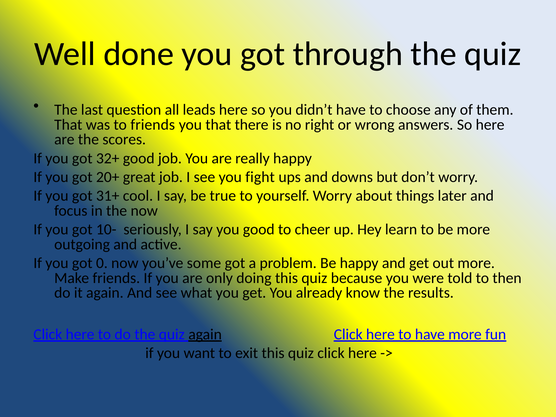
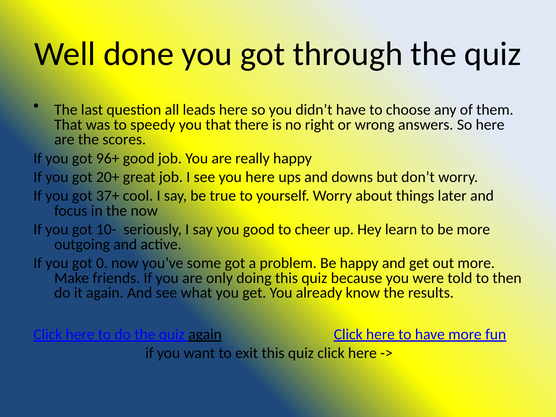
to friends: friends -> speedy
32+: 32+ -> 96+
you fight: fight -> here
31+: 31+ -> 37+
